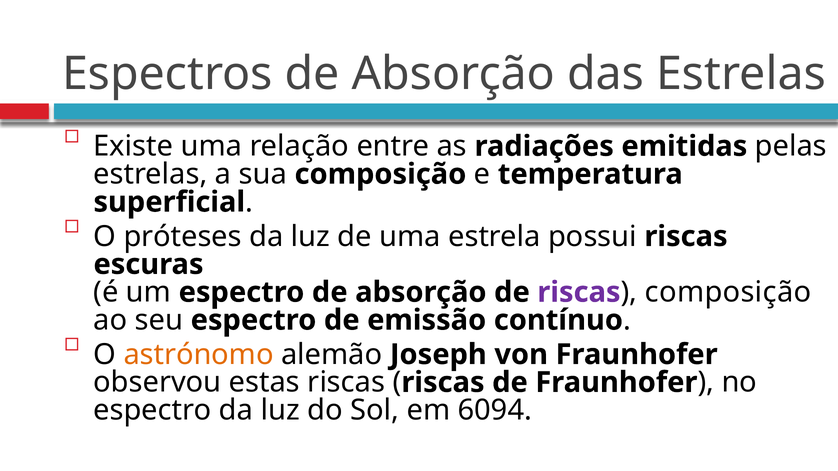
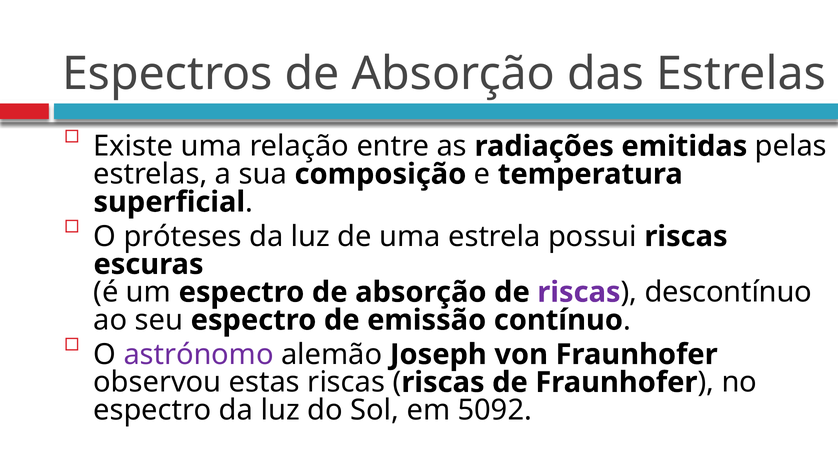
composição at (728, 292): composição -> descontínuo
astrónomo colour: orange -> purple
6094: 6094 -> 5092
